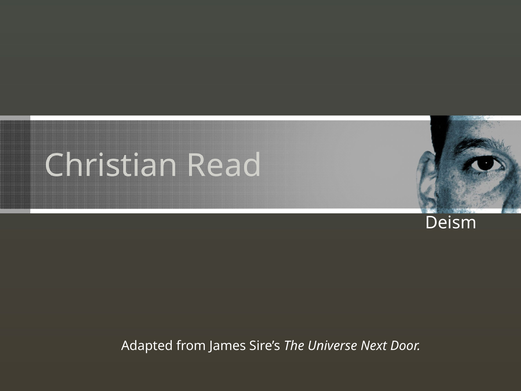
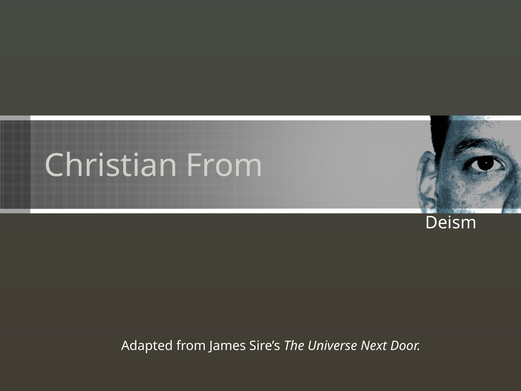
Christian Read: Read -> From
